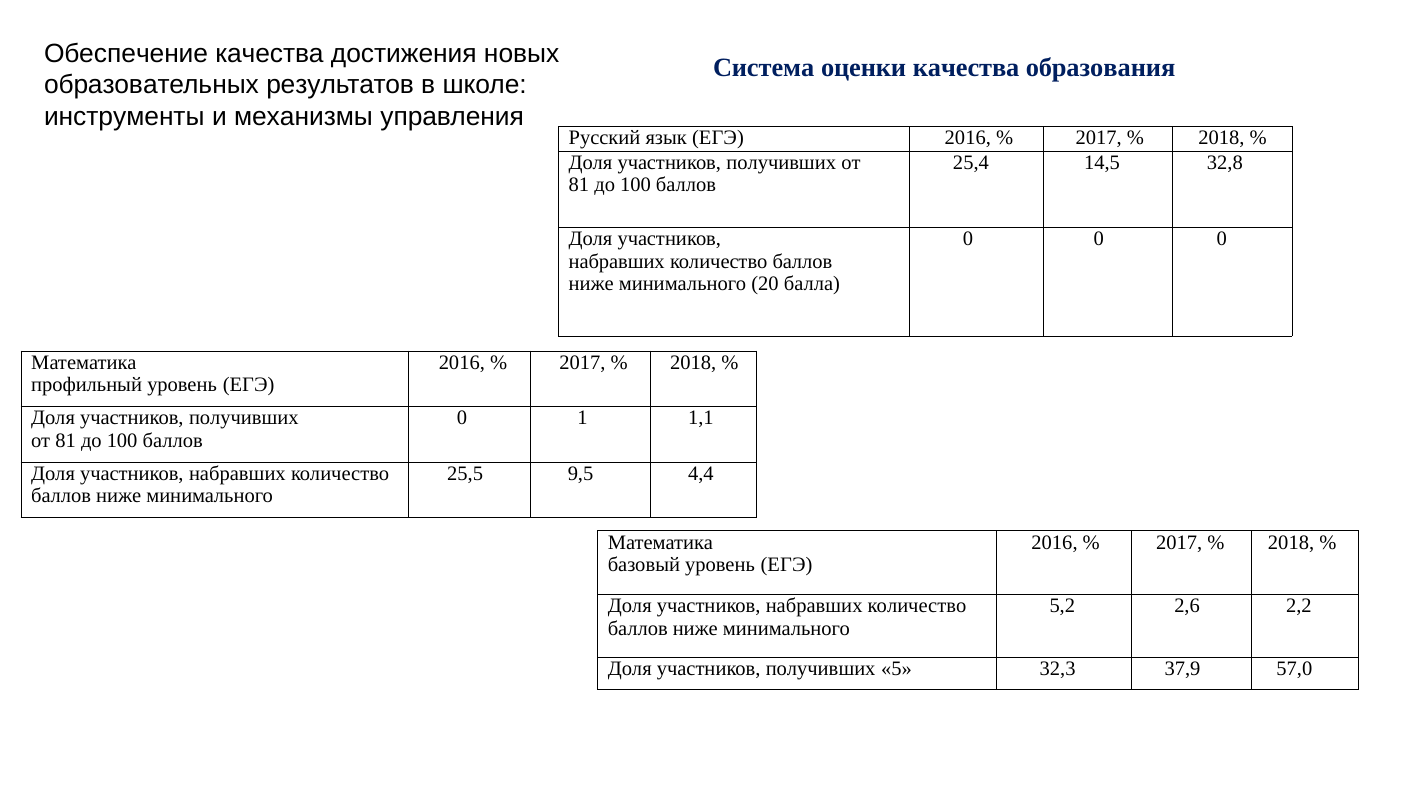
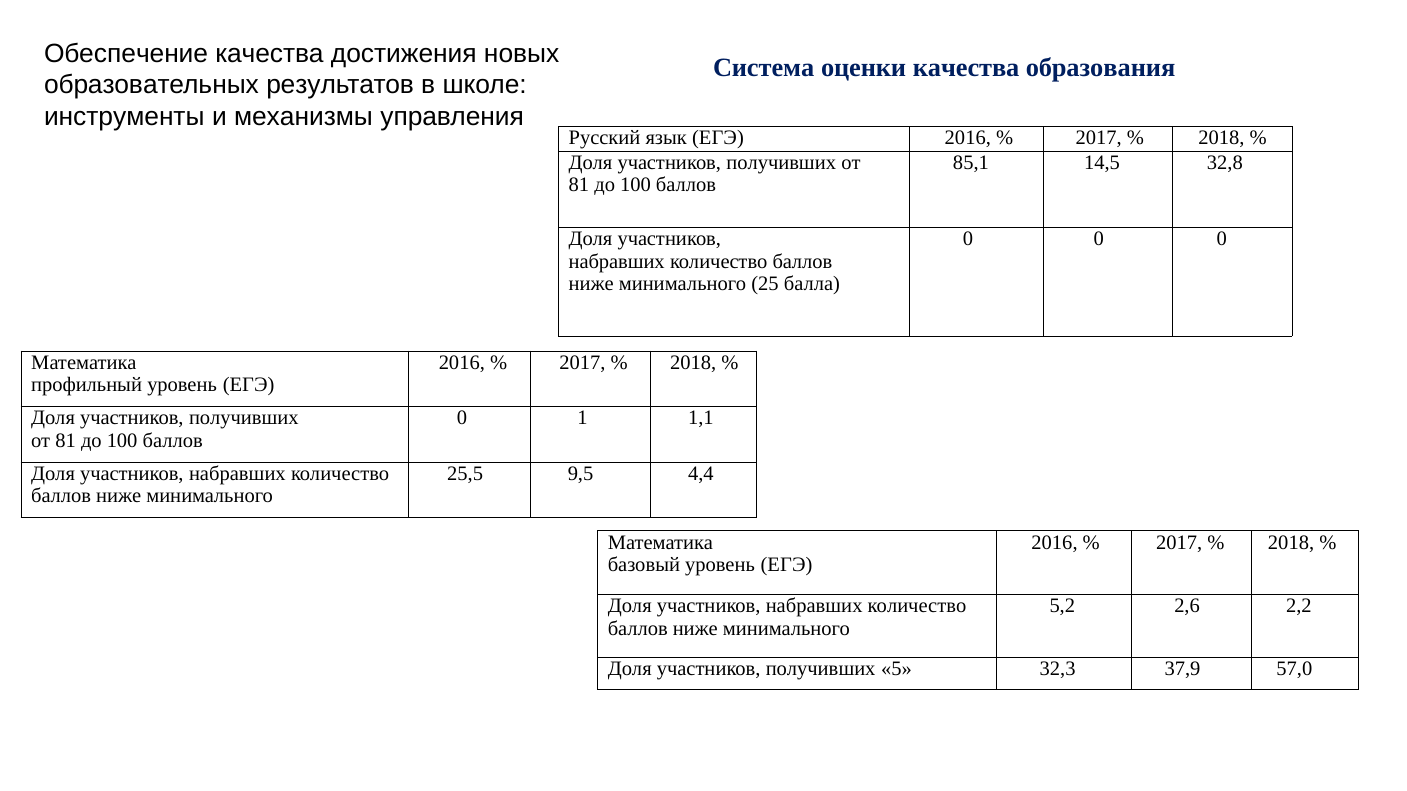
25,4: 25,4 -> 85,1
20: 20 -> 25
